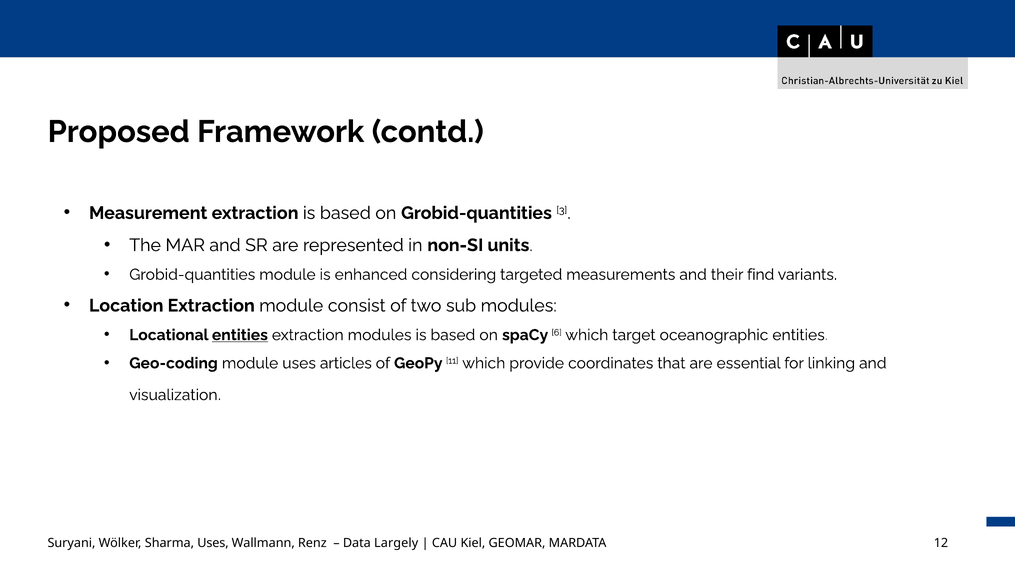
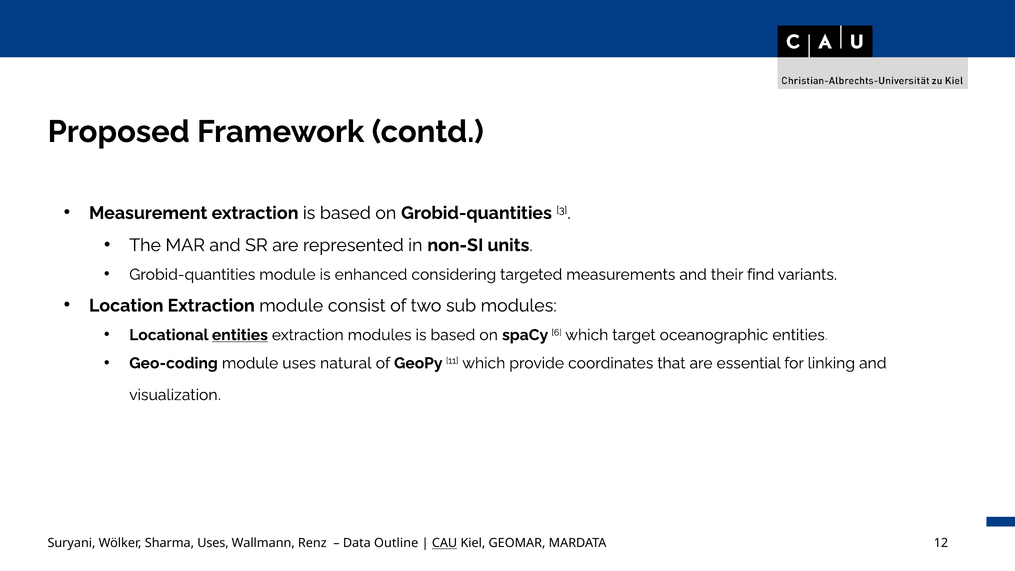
articles: articles -> natural
Largely: Largely -> Outline
CAU underline: none -> present
